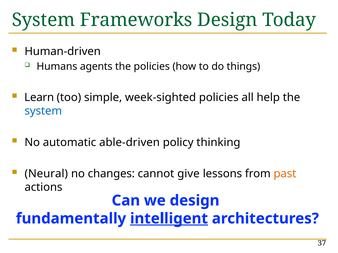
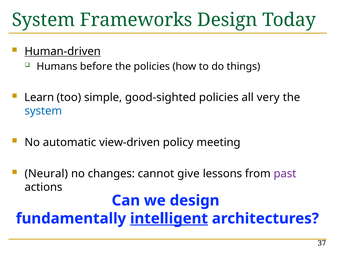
Human-driven underline: none -> present
agents: agents -> before
week-sighted: week-sighted -> good-sighted
help: help -> very
able-driven: able-driven -> view-driven
thinking: thinking -> meeting
past colour: orange -> purple
